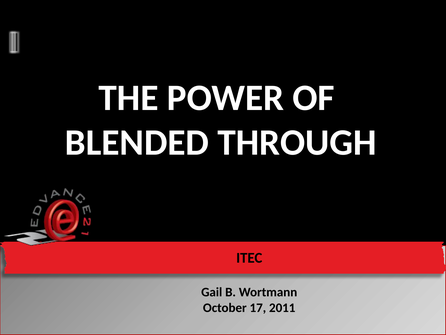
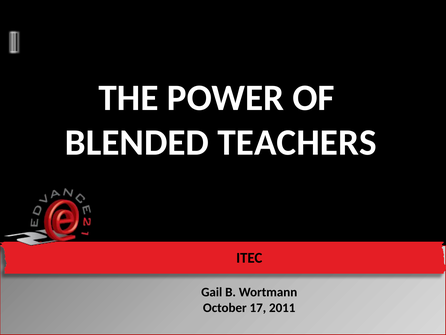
THROUGH: THROUGH -> TEACHERS
